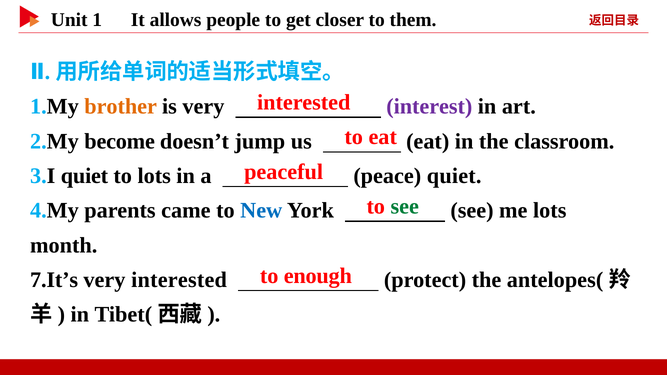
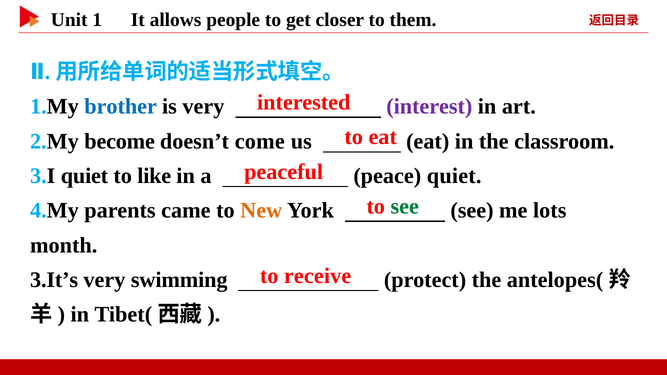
brother colour: orange -> blue
jump: jump -> come
to lots: lots -> like
New colour: blue -> orange
enough: enough -> receive
7.It’s: 7.It’s -> 3.It’s
very interested: interested -> swimming
